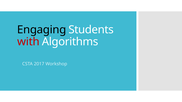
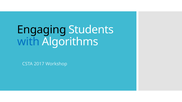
with colour: red -> blue
